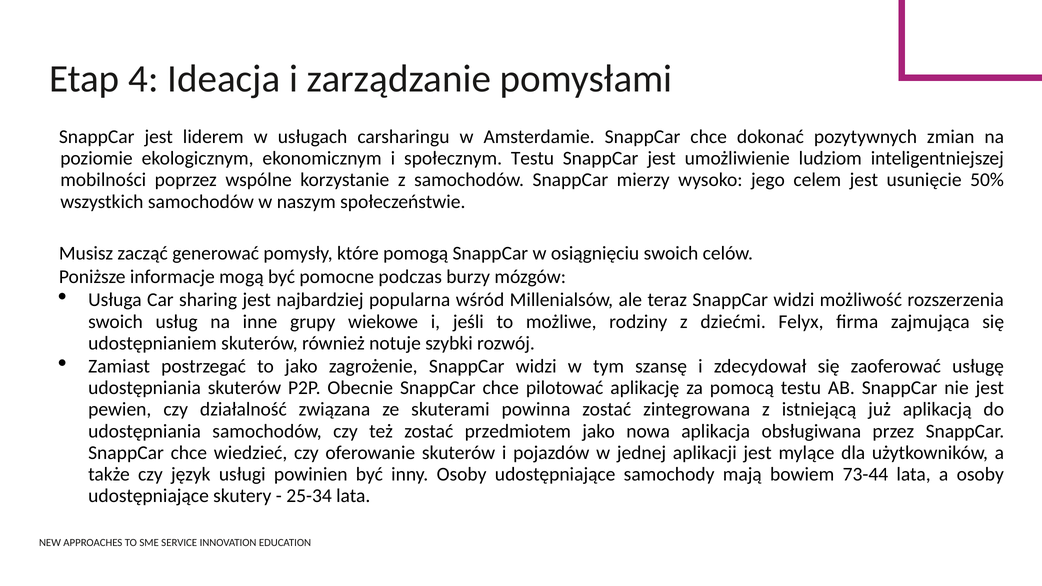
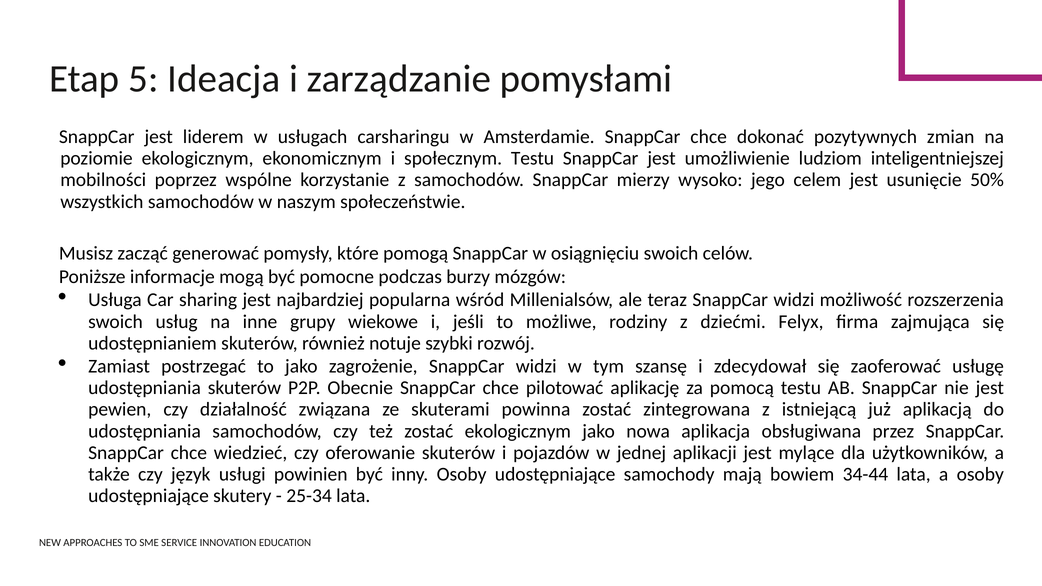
4: 4 -> 5
zostać przedmiotem: przedmiotem -> ekologicznym
73-44: 73-44 -> 34-44
